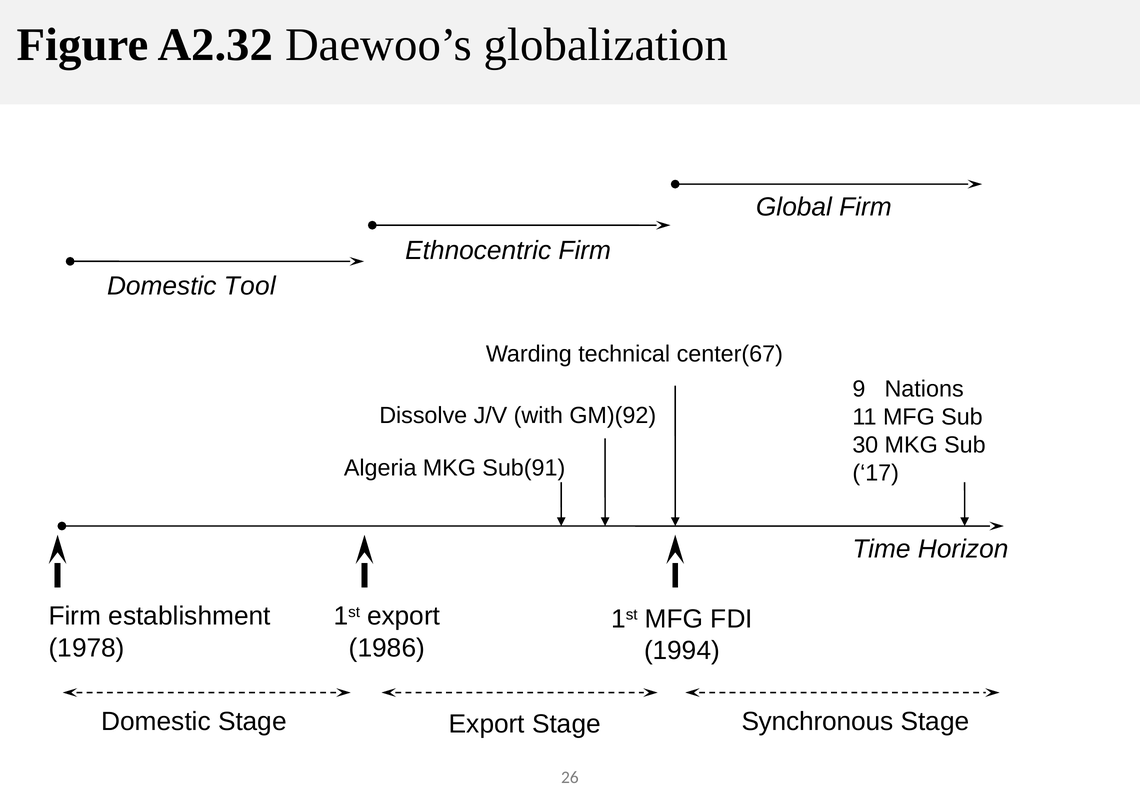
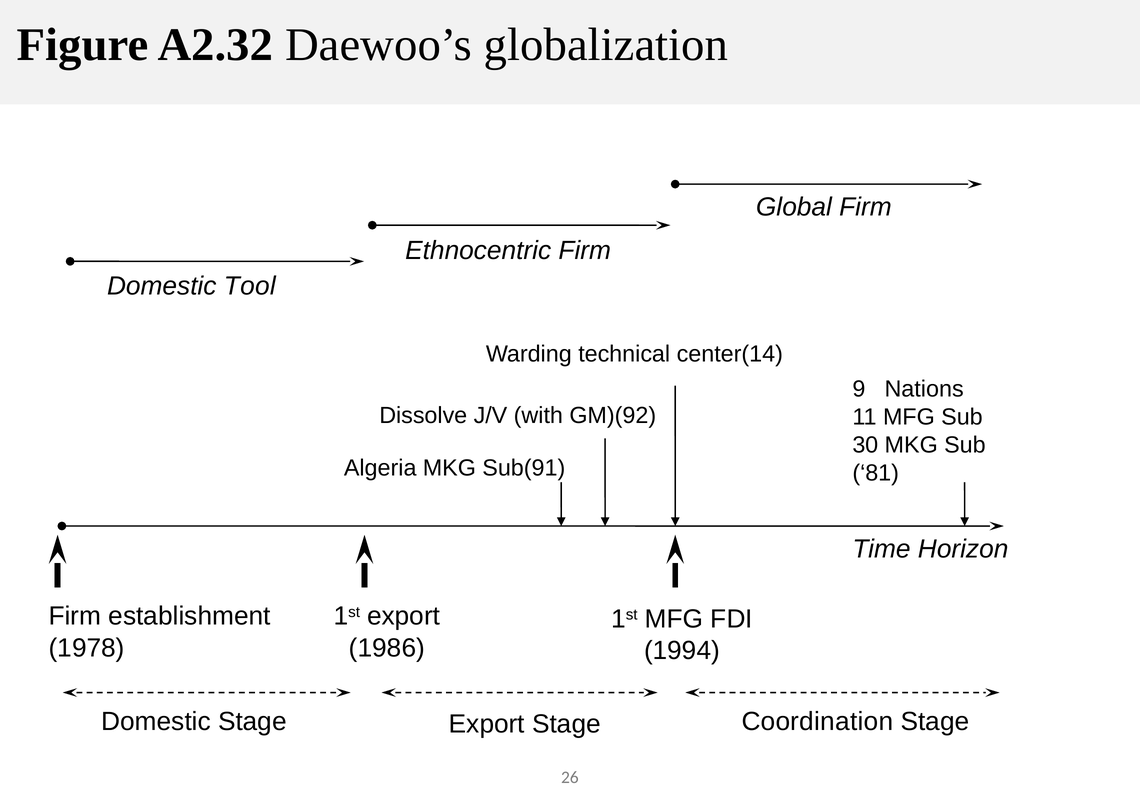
center(67: center(67 -> center(14
17: 17 -> 81
Synchronous: Synchronous -> Coordination
